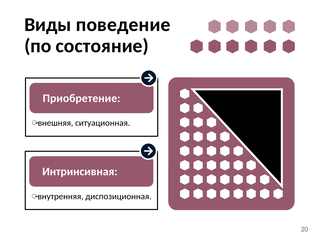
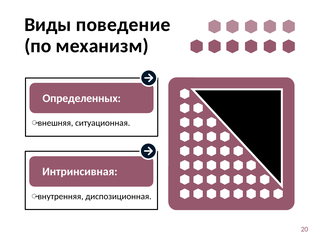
состояние: состояние -> механизм
Приобретение: Приобретение -> Определенных
